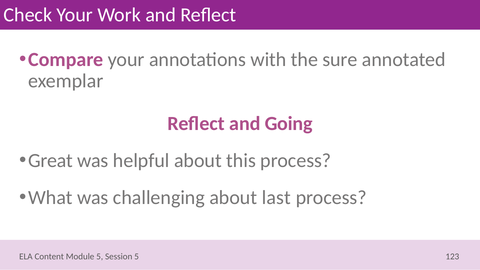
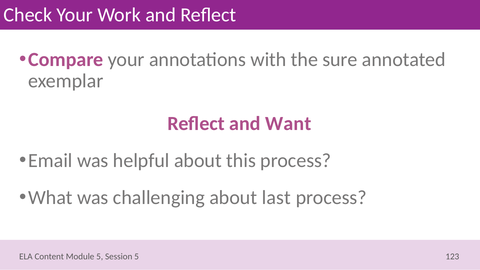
Going: Going -> Want
Great: Great -> Email
